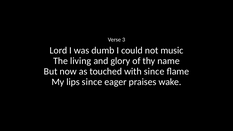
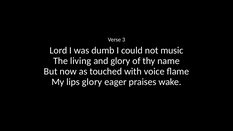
with since: since -> voice
lips since: since -> glory
